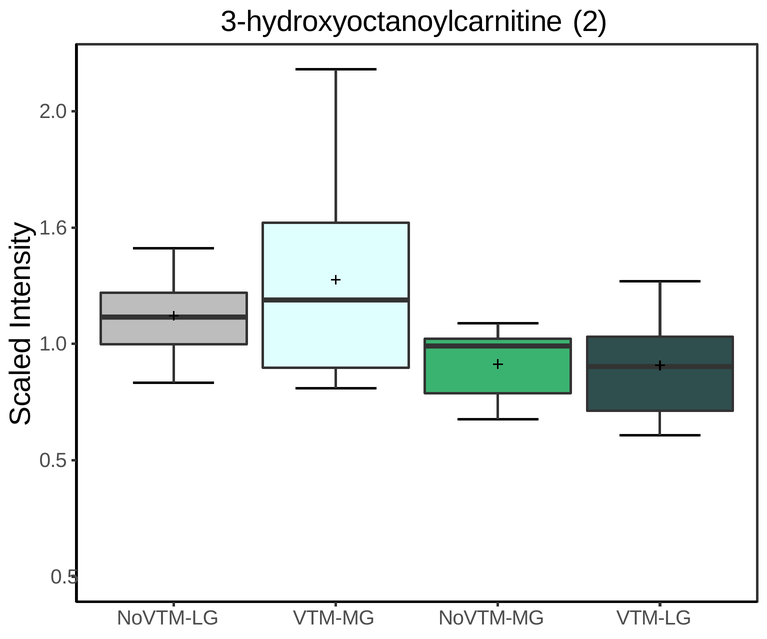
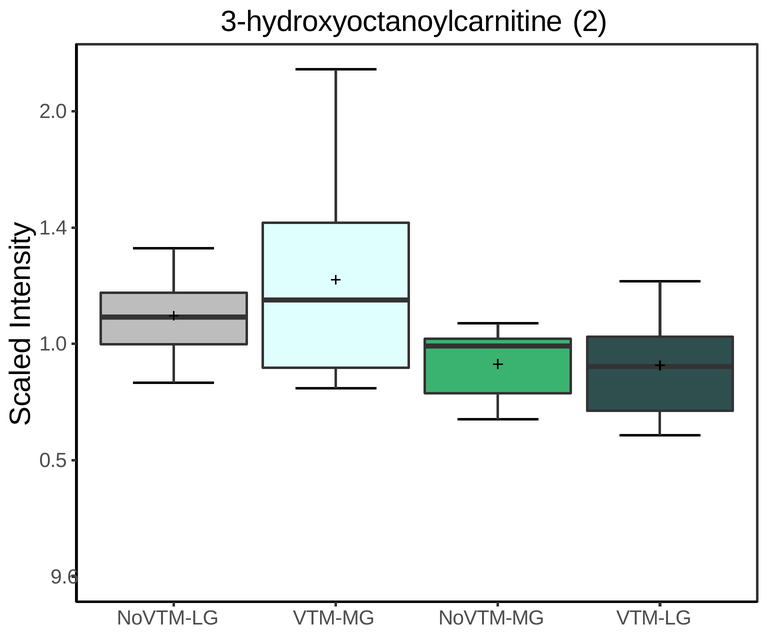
1.6: 1.6 -> 1.4
0.5 at (65, 577): 0.5 -> 9.6
